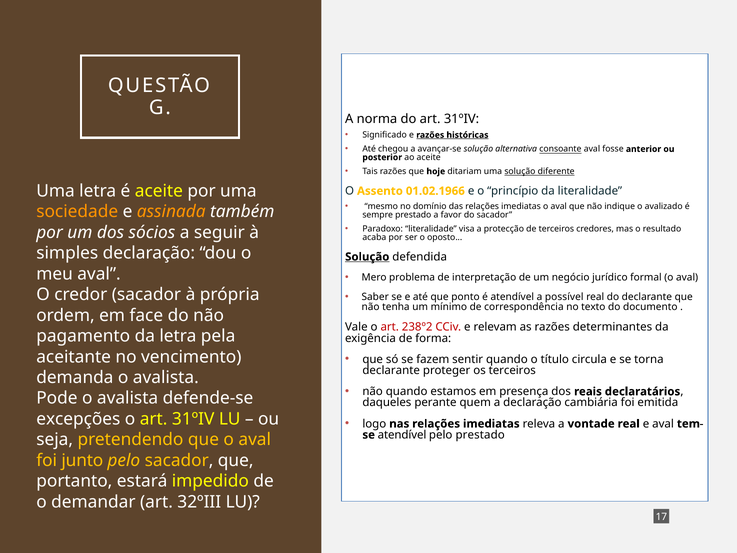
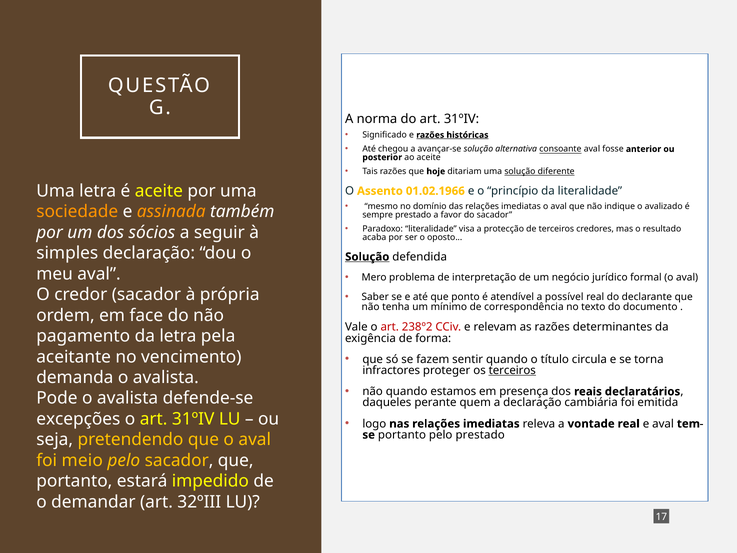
declarante at (391, 370): declarante -> infractores
terceiros at (512, 370) underline: none -> present
se atendível: atendível -> portanto
junto: junto -> meio
